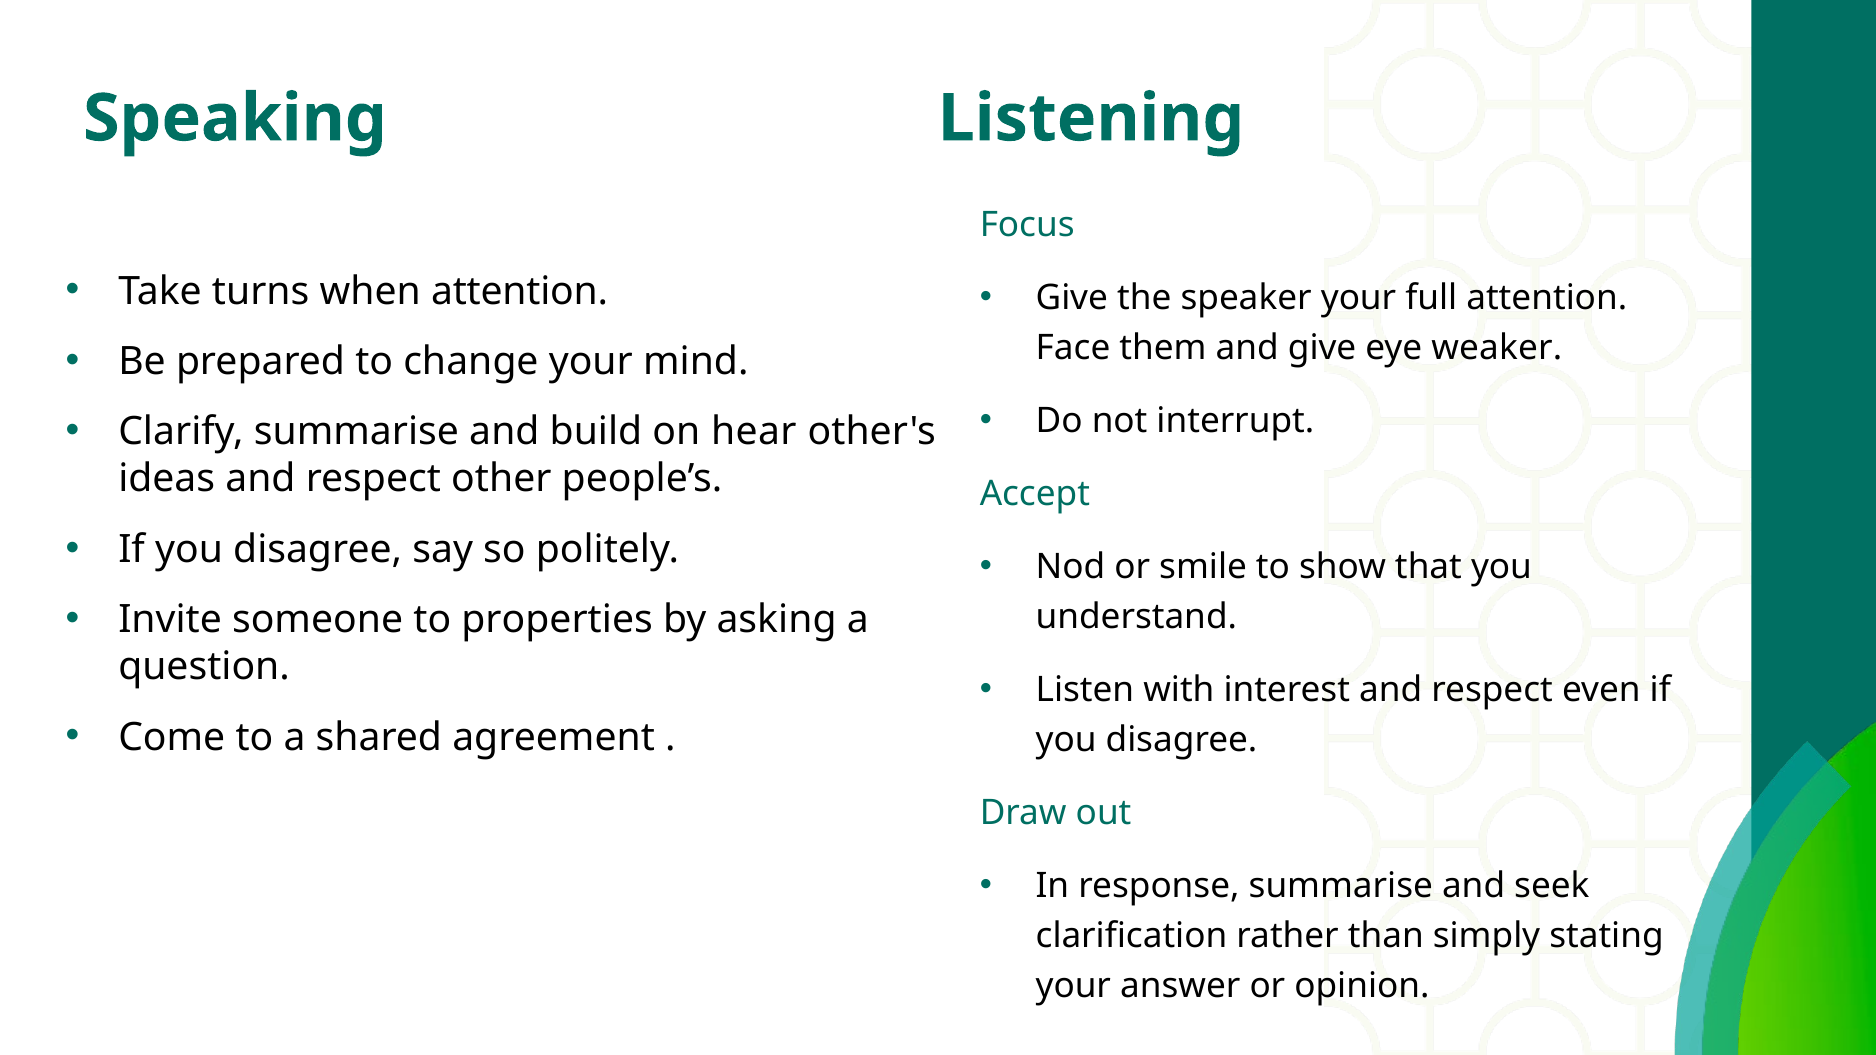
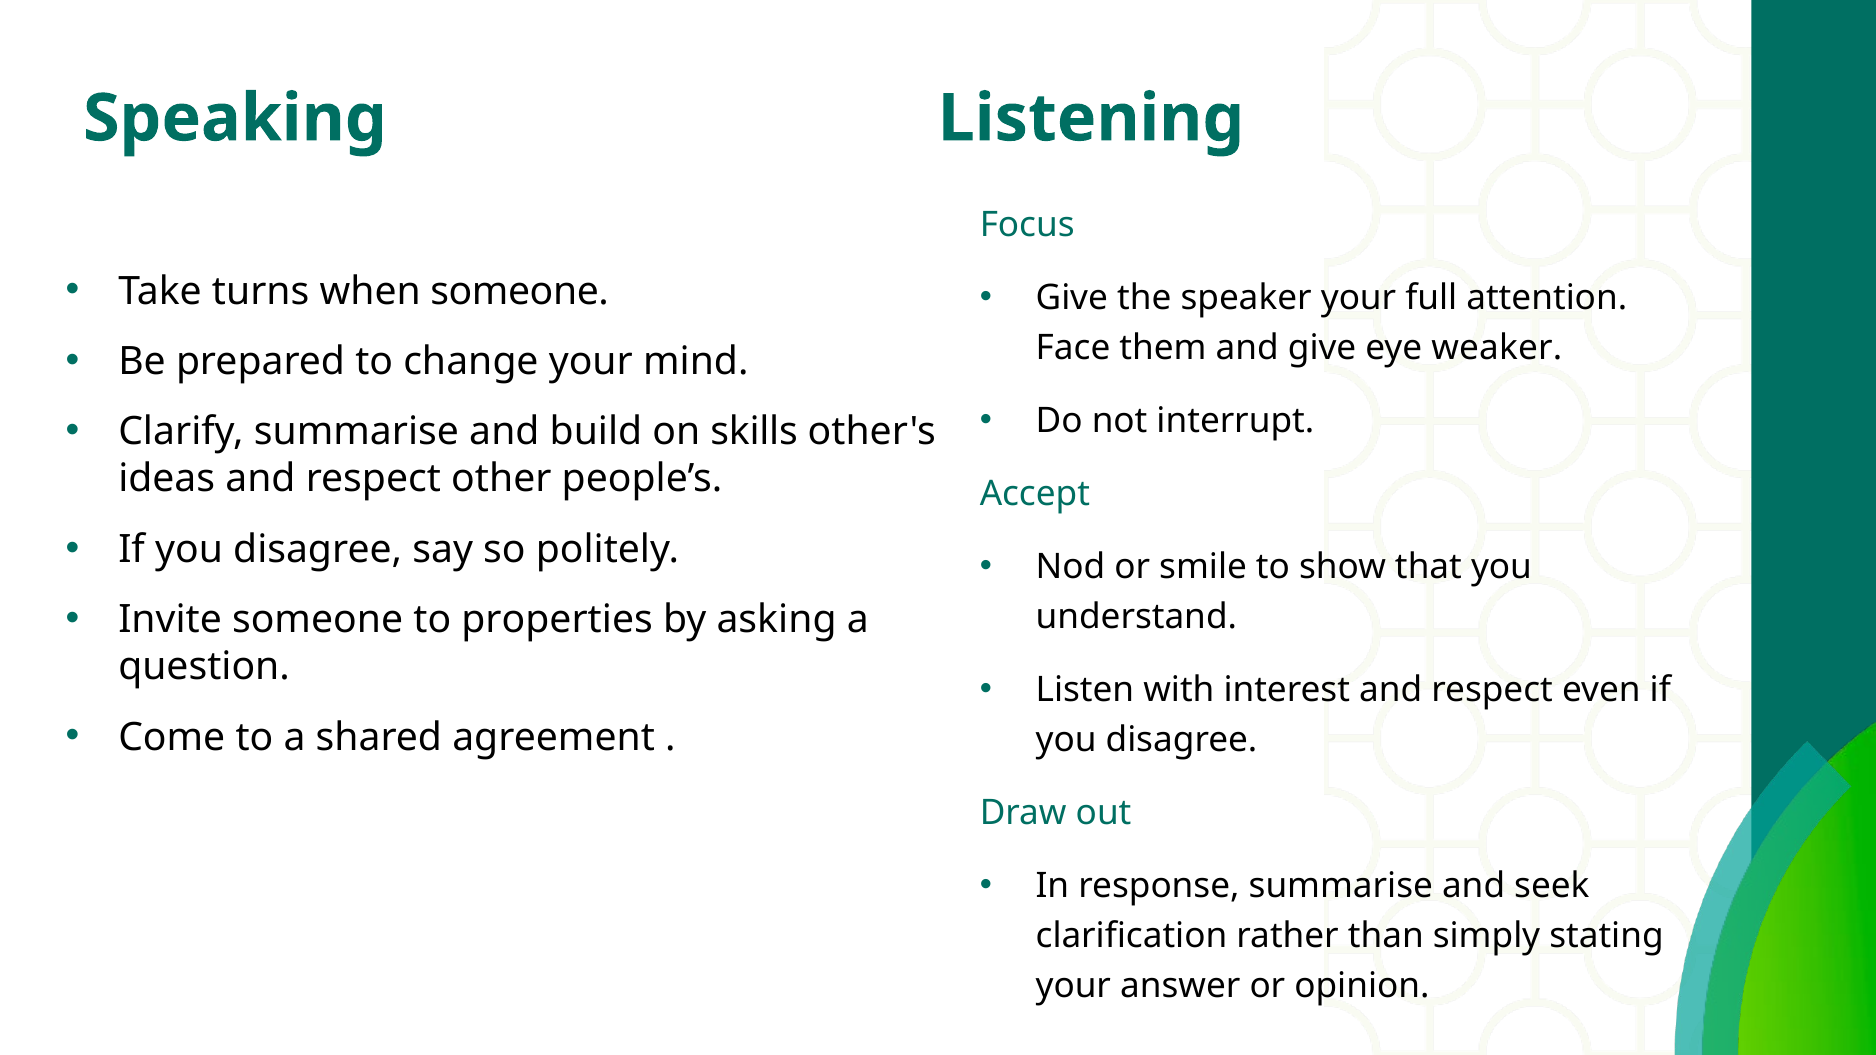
when attention: attention -> someone
hear: hear -> skills
